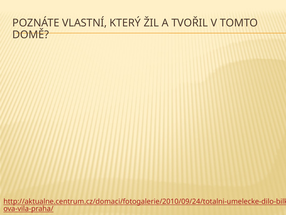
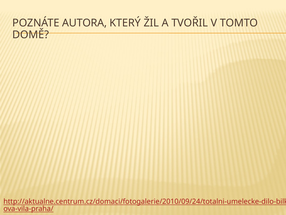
VLASTNÍ: VLASTNÍ -> AUTORA
